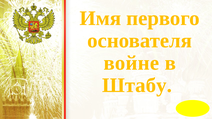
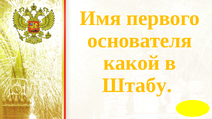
войне: войне -> какой
